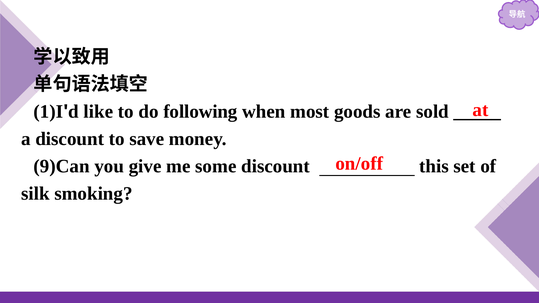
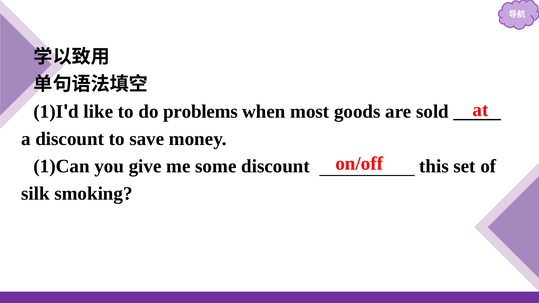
following: following -> problems
9)Can: 9)Can -> 1)Can
